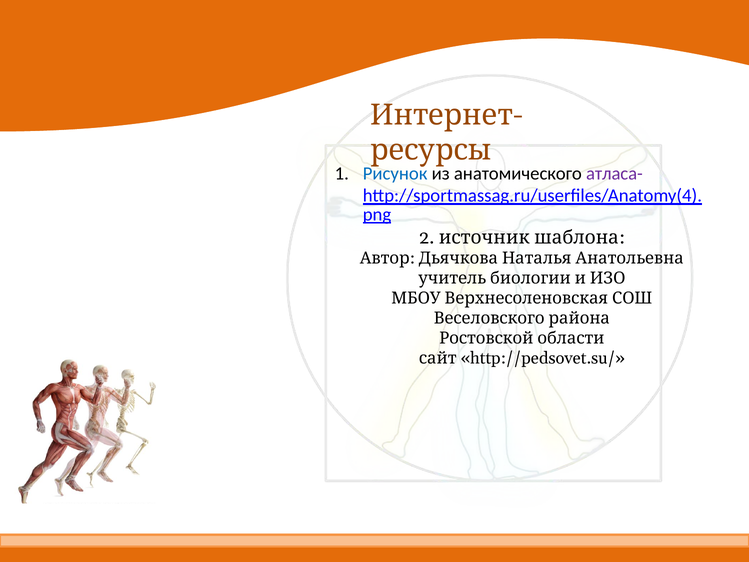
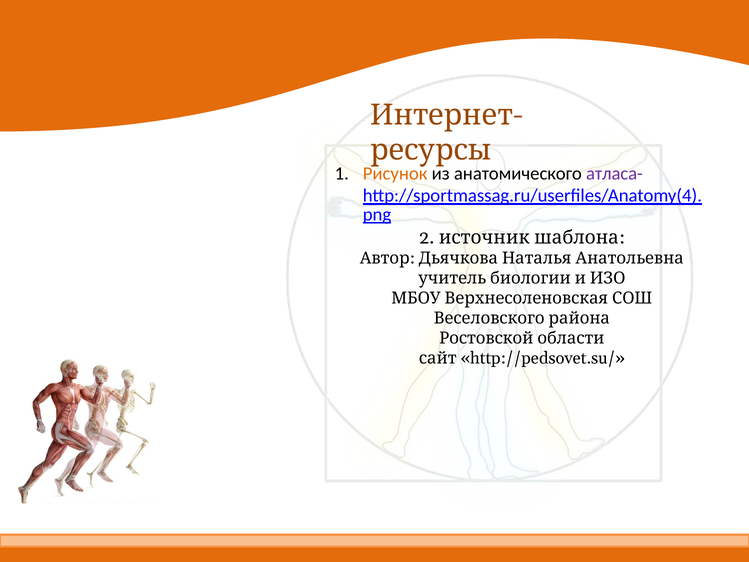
Рисунок colour: blue -> orange
